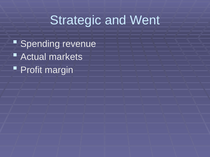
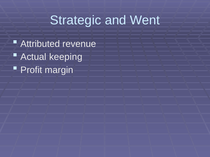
Spending: Spending -> Attributed
markets: markets -> keeping
